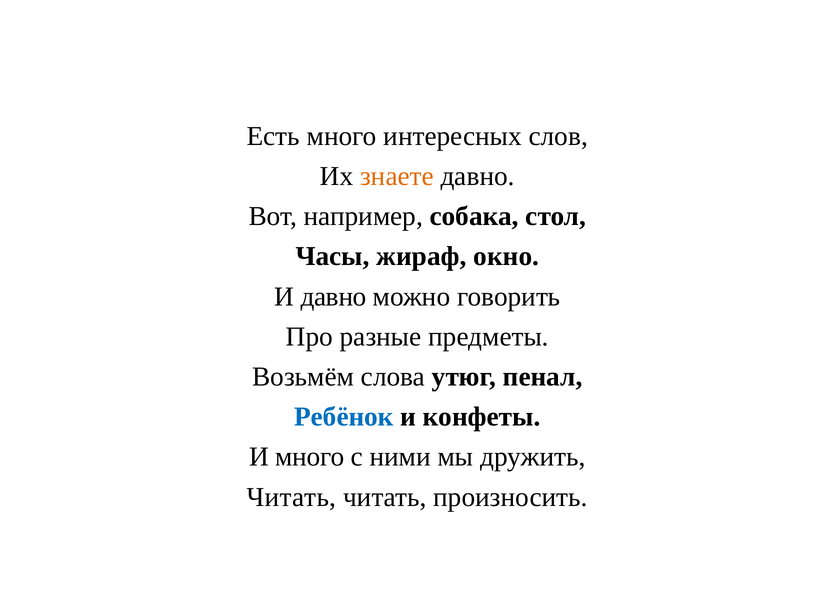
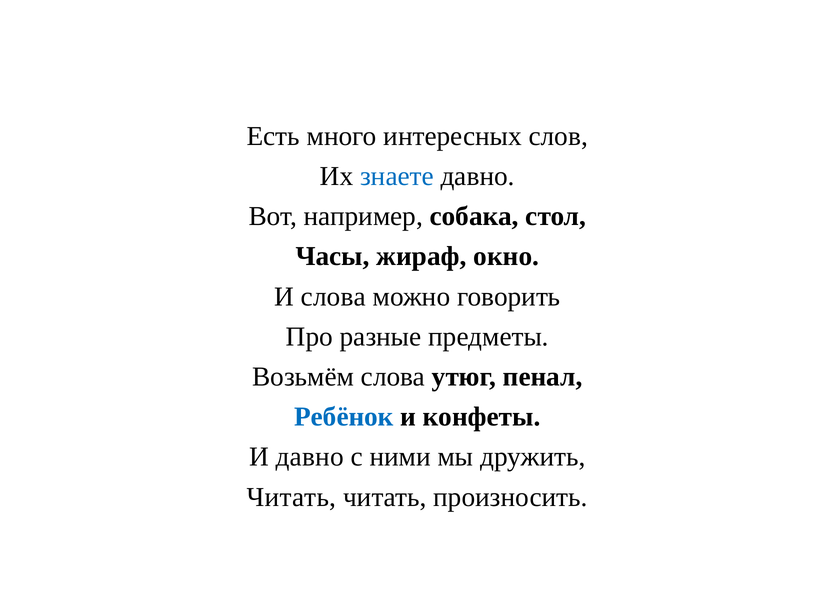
знаете colour: orange -> blue
И давно: давно -> слова
И много: много -> давно
